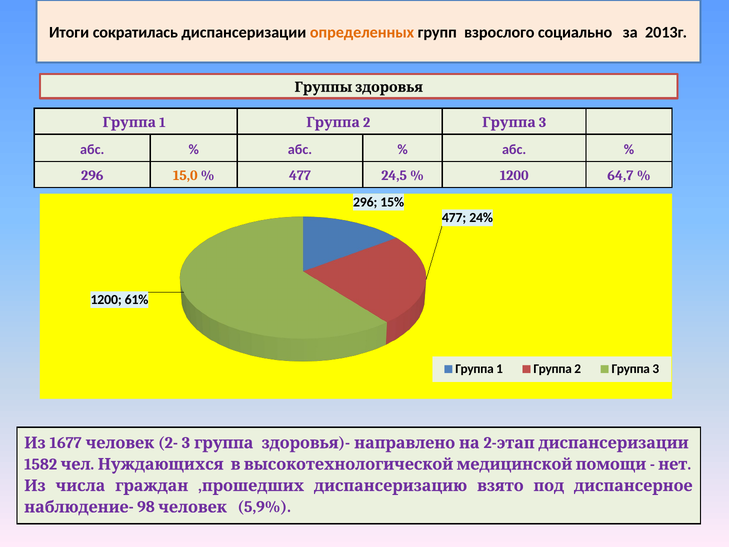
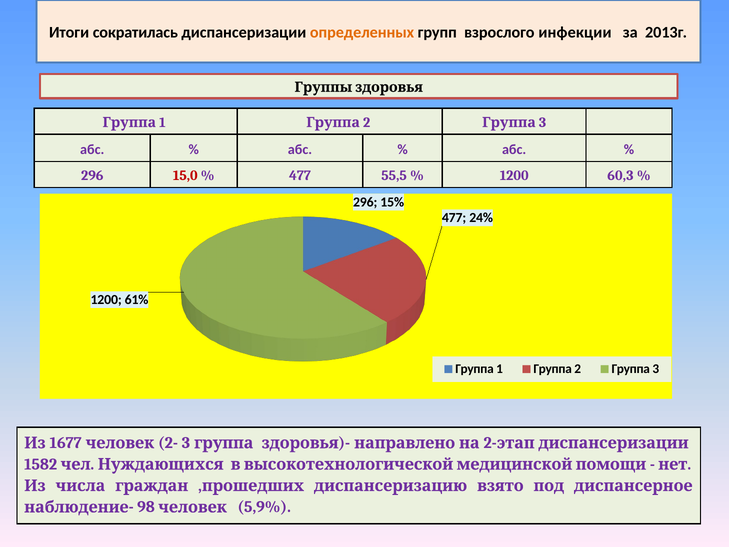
социально: социально -> инфекции
15,0 colour: orange -> red
24,5: 24,5 -> 55,5
64,7: 64,7 -> 60,3
